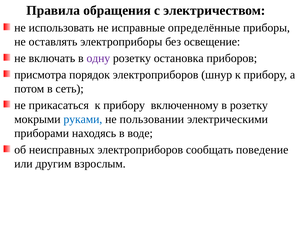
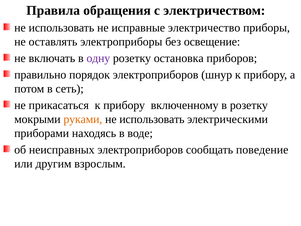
определённые: определённые -> электричество
присмотра: присмотра -> правильно
руками colour: blue -> orange
пользовании at (152, 119): пользовании -> использовать
